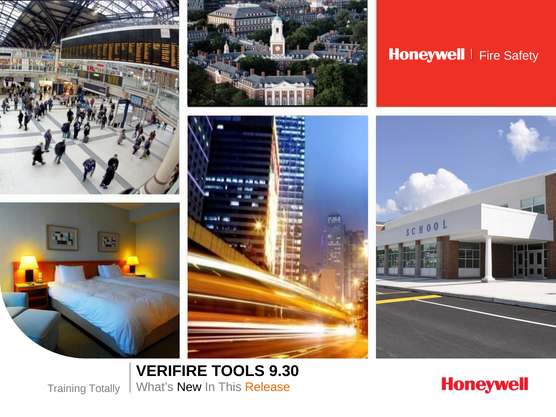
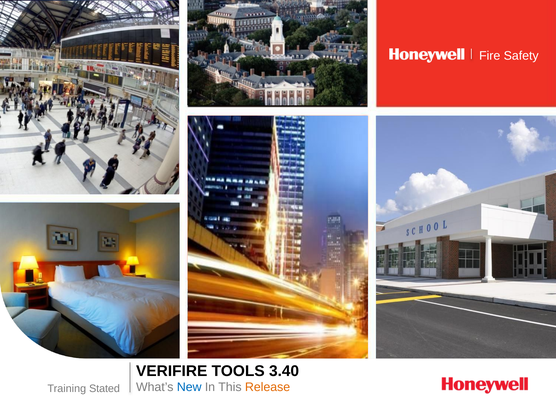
9.30: 9.30 -> 3.40
New colour: black -> blue
Totally: Totally -> Stated
